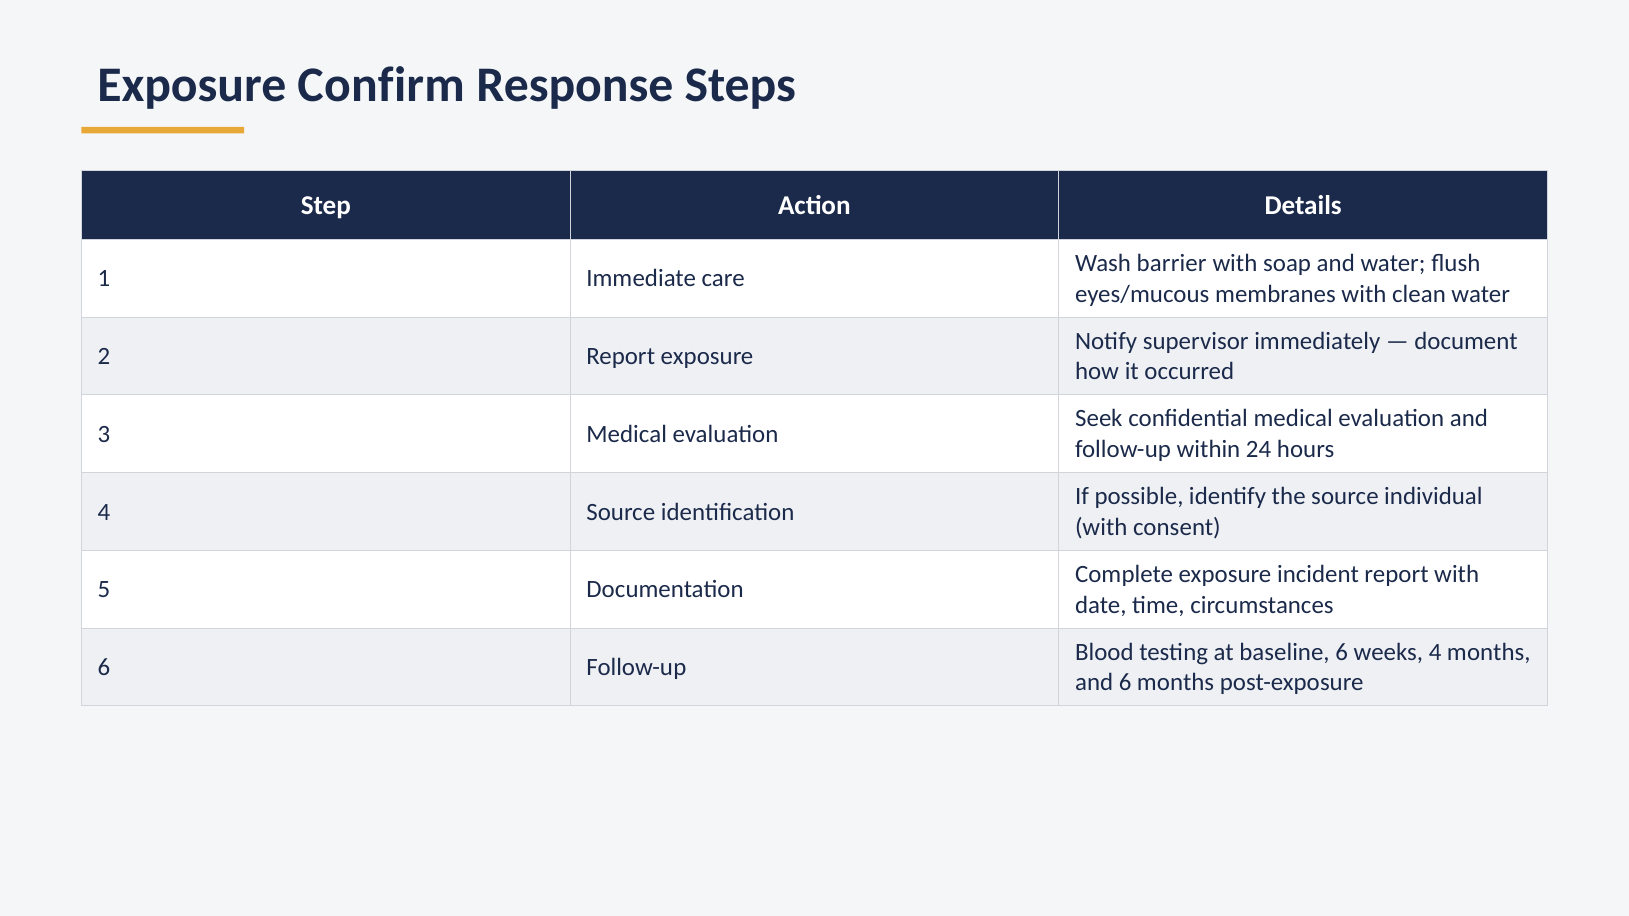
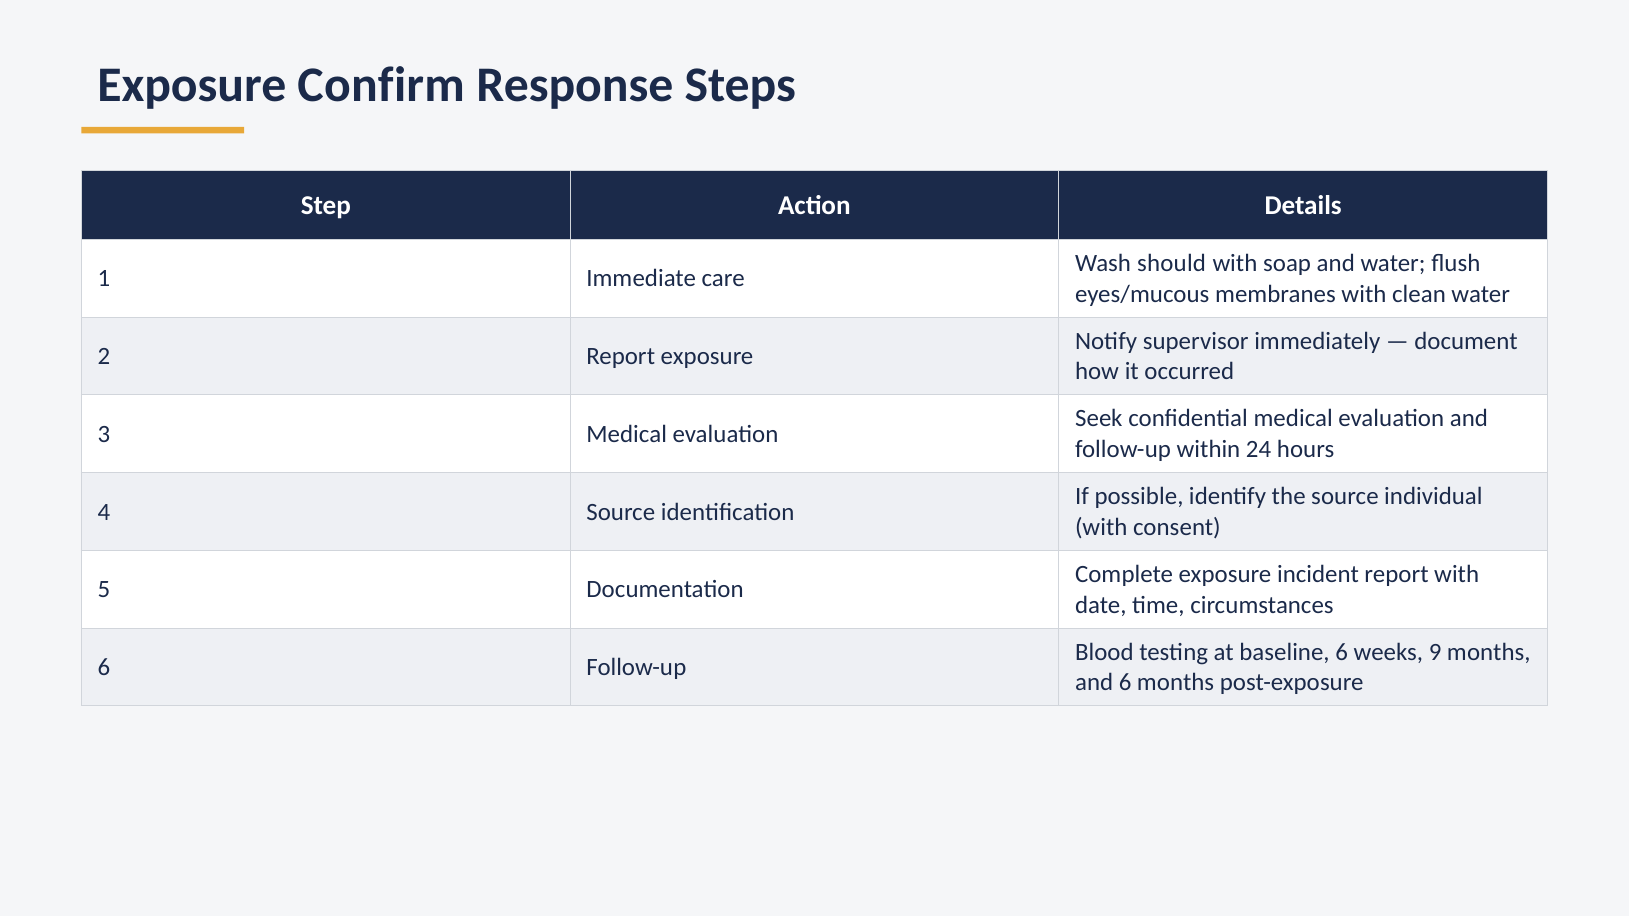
barrier: barrier -> should
weeks 4: 4 -> 9
